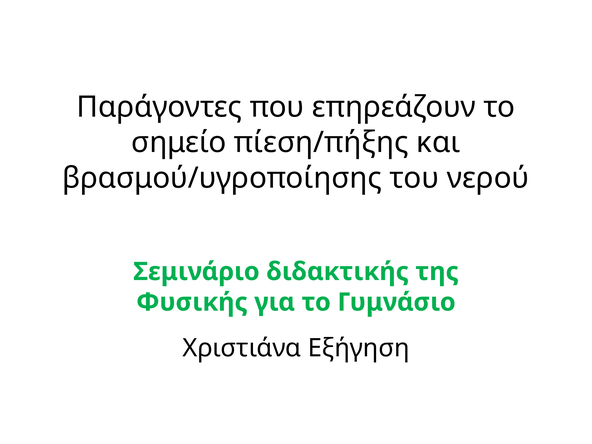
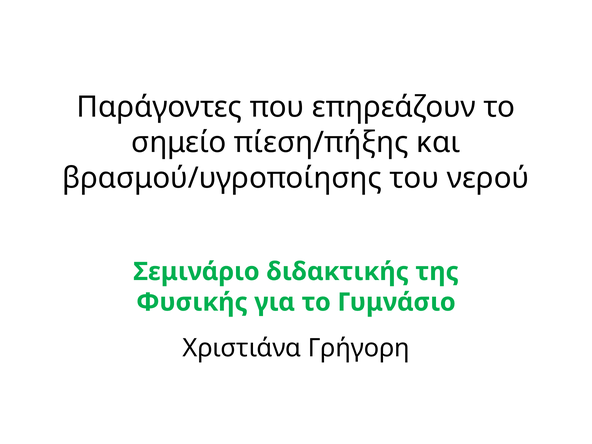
Εξήγηση: Εξήγηση -> Γρήγορη
